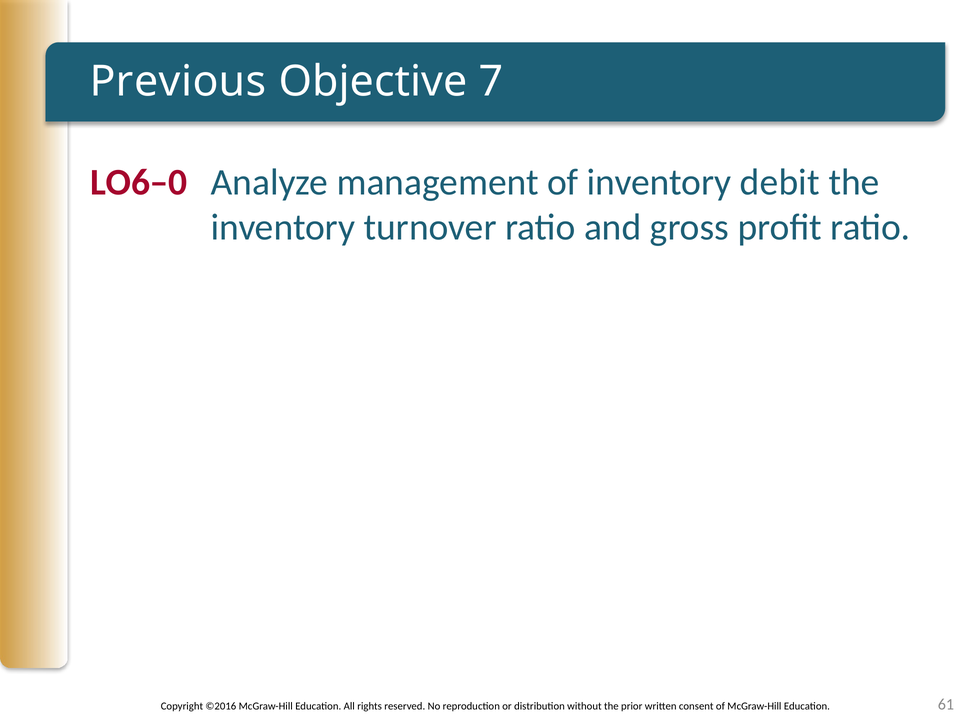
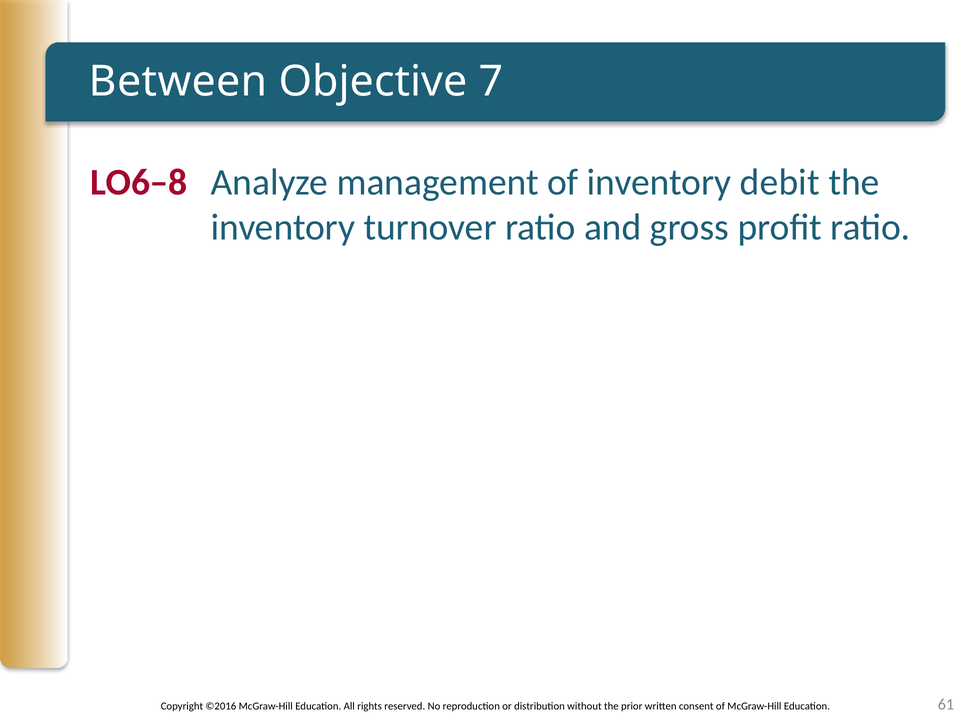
Previous: Previous -> Between
LO6–0: LO6–0 -> LO6–8
